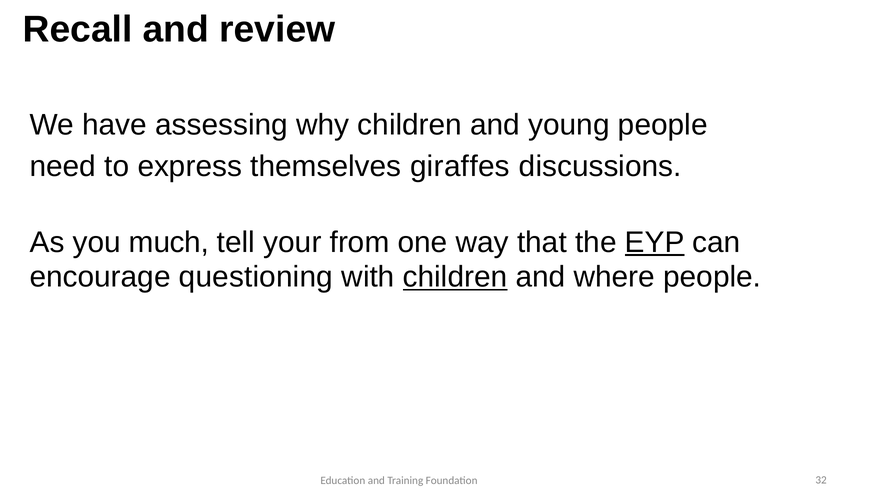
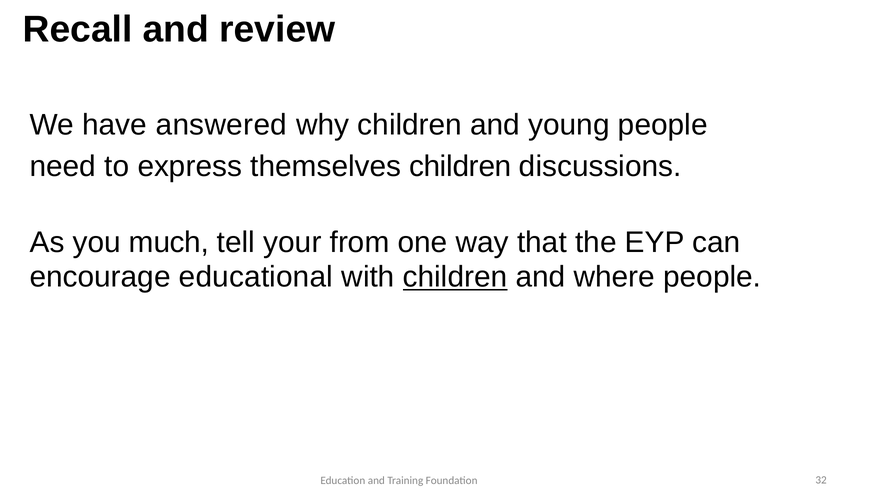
assessing: assessing -> answered
themselves giraffes: giraffes -> children
EYP underline: present -> none
questioning: questioning -> educational
